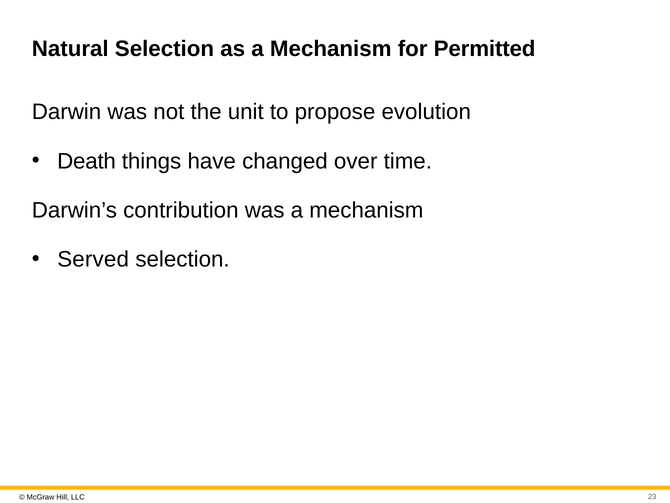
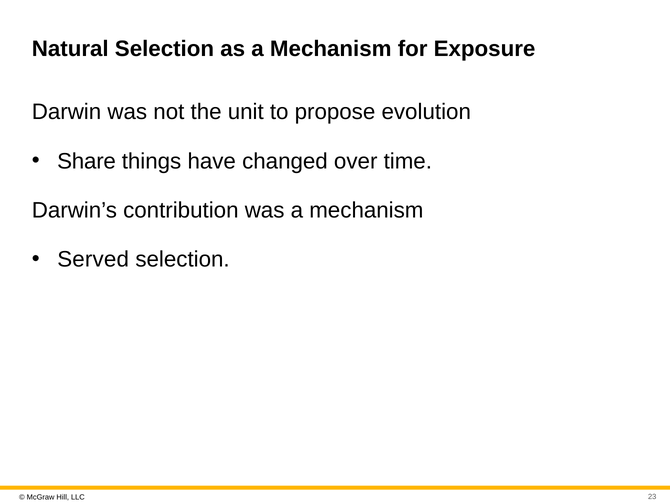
Permitted: Permitted -> Exposure
Death: Death -> Share
